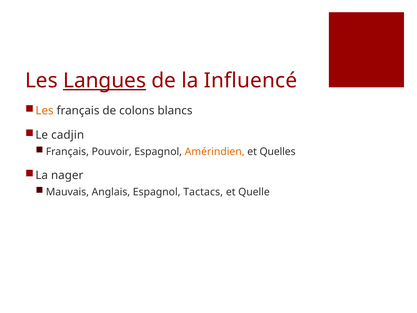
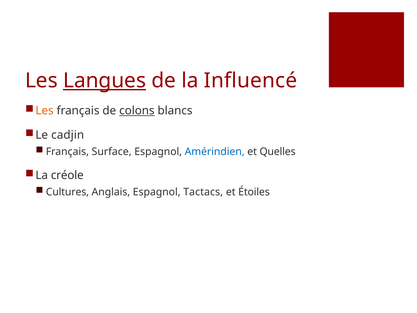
colons underline: none -> present
Pouvoir: Pouvoir -> Surface
Amérindien colour: orange -> blue
nager: nager -> créole
Mauvais: Mauvais -> Cultures
Quelle: Quelle -> Étoiles
